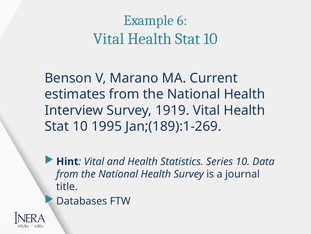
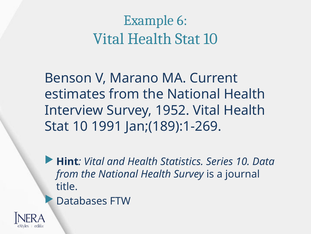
1919: 1919 -> 1952
1995: 1995 -> 1991
